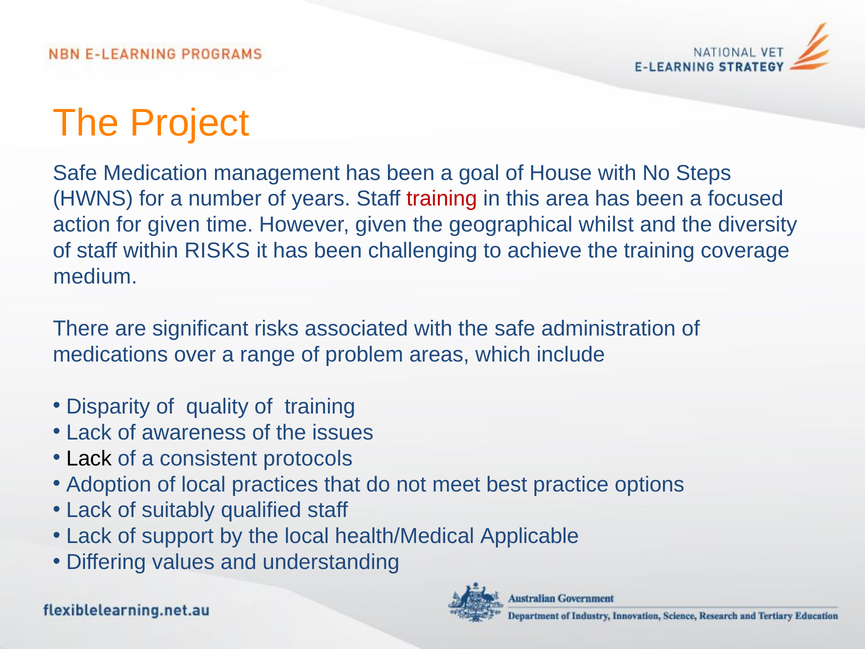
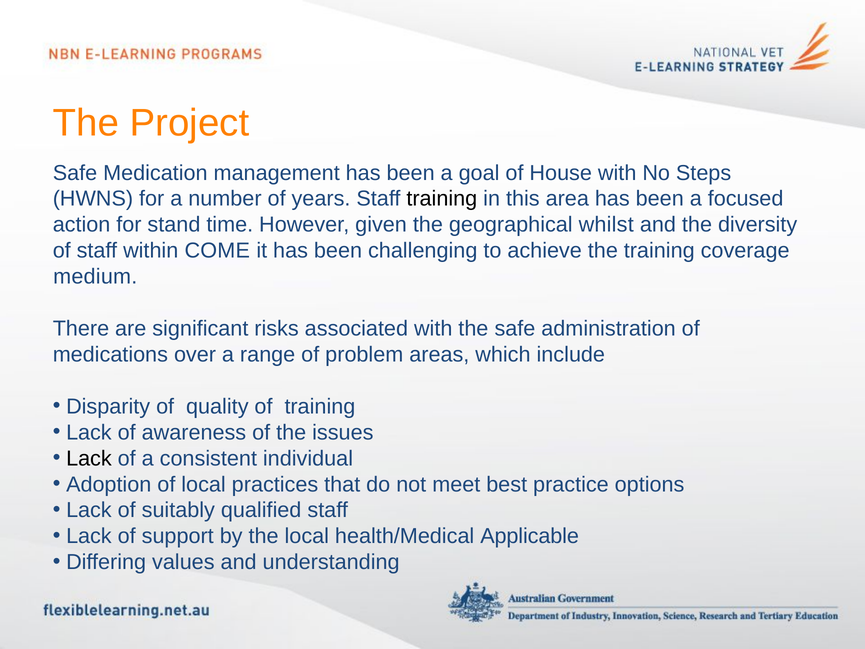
training at (442, 199) colour: red -> black
for given: given -> stand
within RISKS: RISKS -> COME
protocols: protocols -> individual
